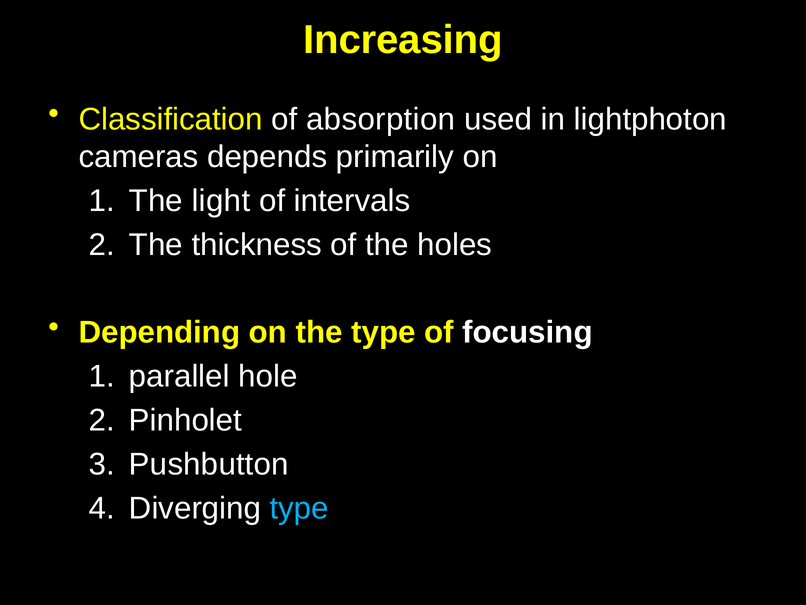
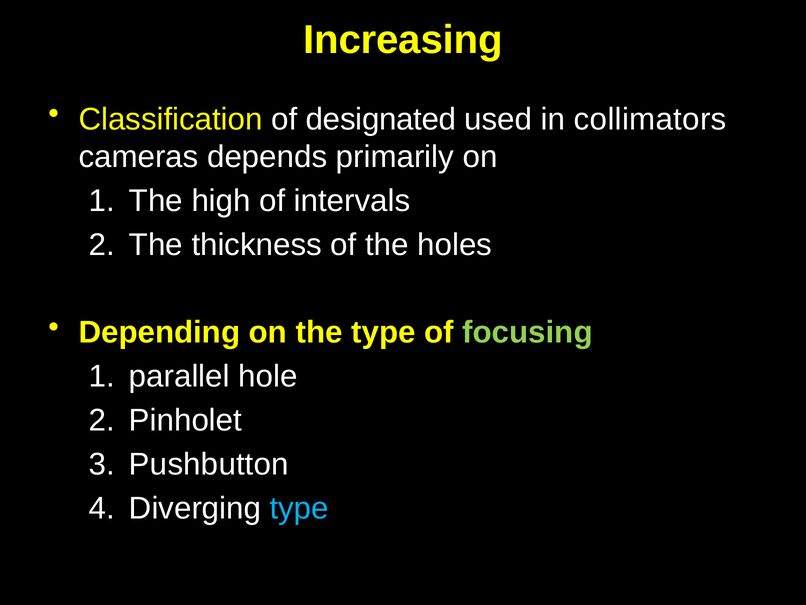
absorption: absorption -> designated
lightphoton: lightphoton -> collimators
light: light -> high
focusing colour: white -> light green
